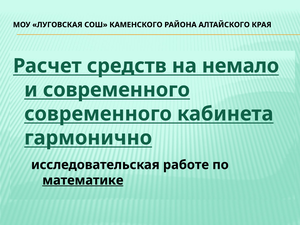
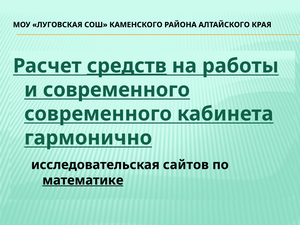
средств underline: none -> present
немало: немало -> работы
работе: работе -> сайтов
